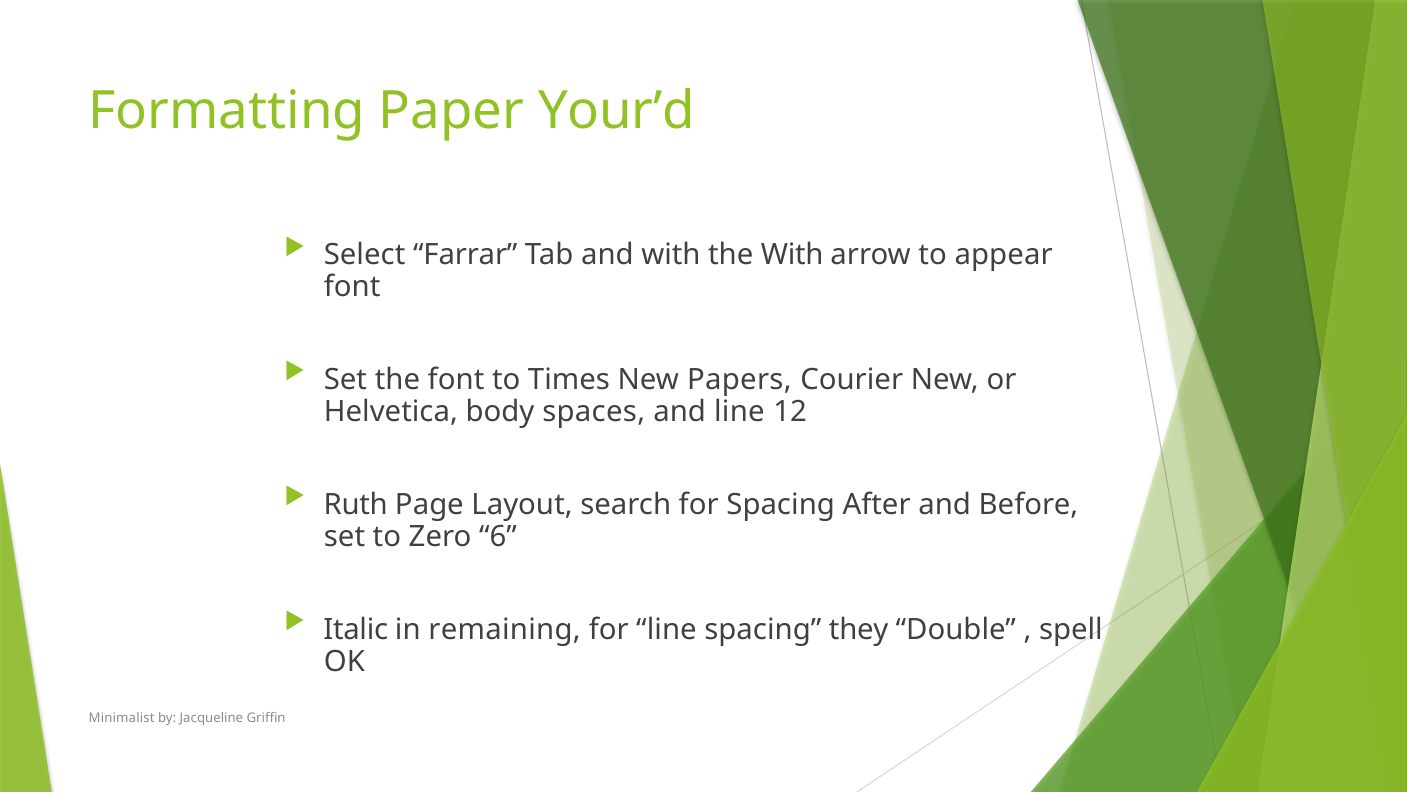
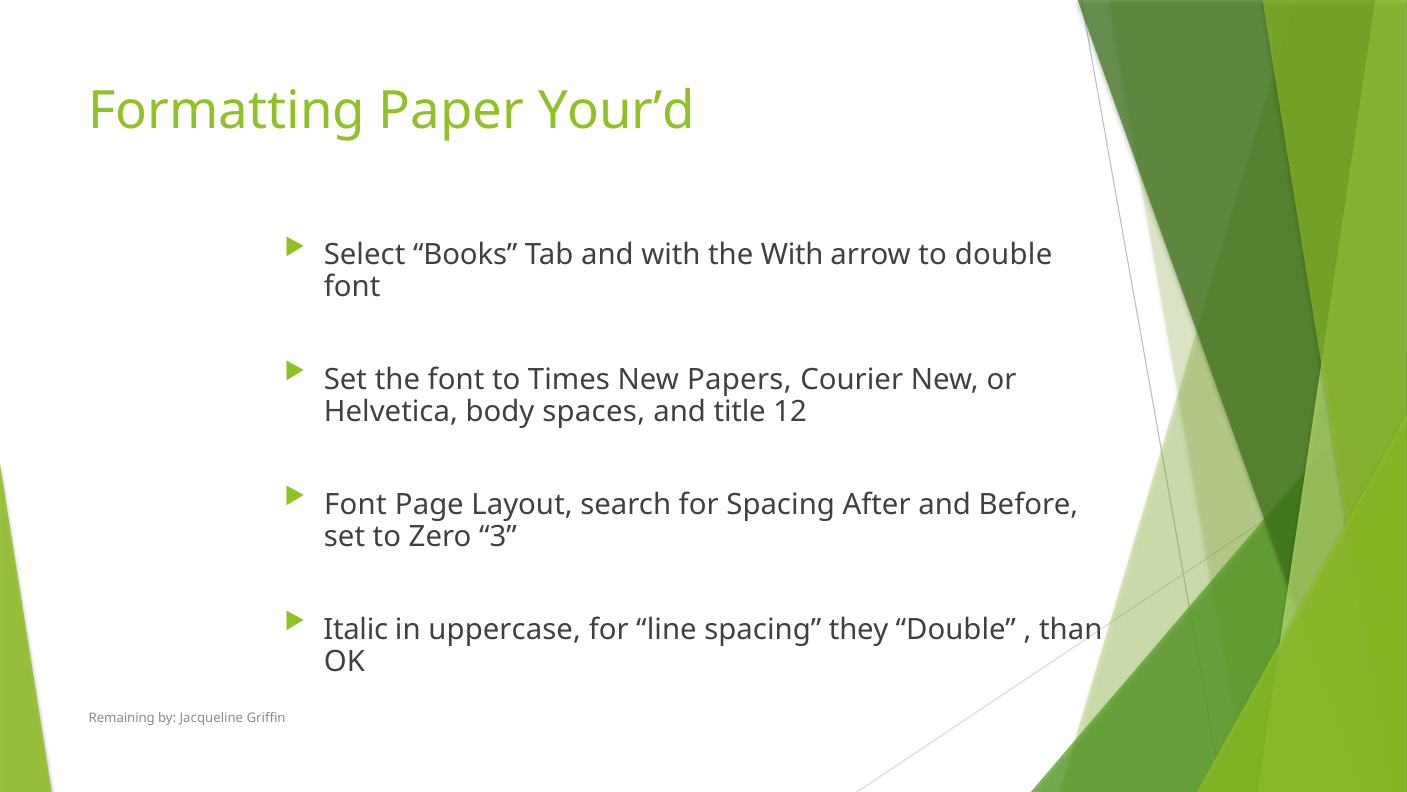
Farrar: Farrar -> Books
to appear: appear -> double
and line: line -> title
Ruth at (356, 504): Ruth -> Font
6: 6 -> 3
remaining: remaining -> uppercase
spell: spell -> than
Minimalist: Minimalist -> Remaining
